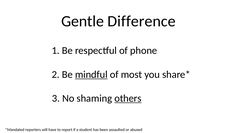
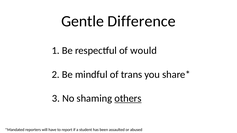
phone: phone -> would
mindful underline: present -> none
most: most -> trans
